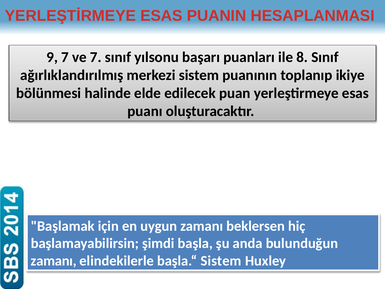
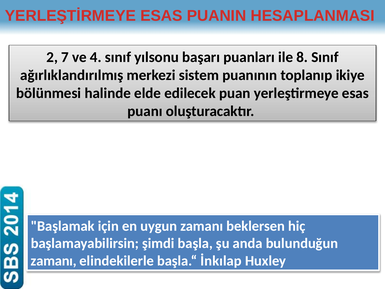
9: 9 -> 2
ve 7: 7 -> 4
başla.“ Sistem: Sistem -> İnkılap
